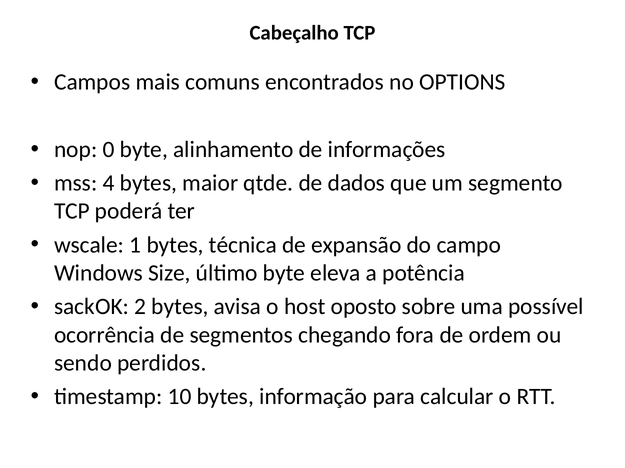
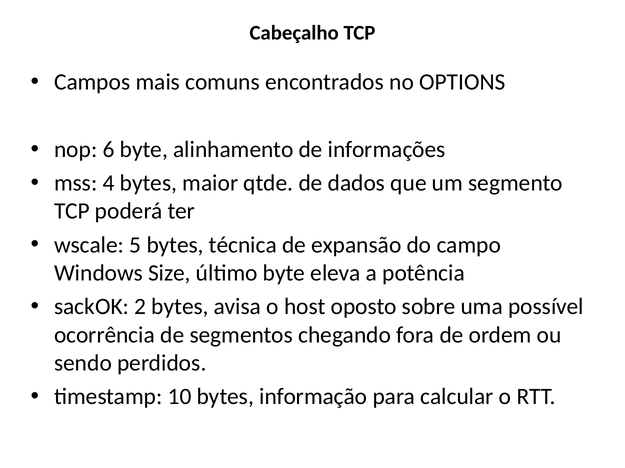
0: 0 -> 6
1: 1 -> 5
